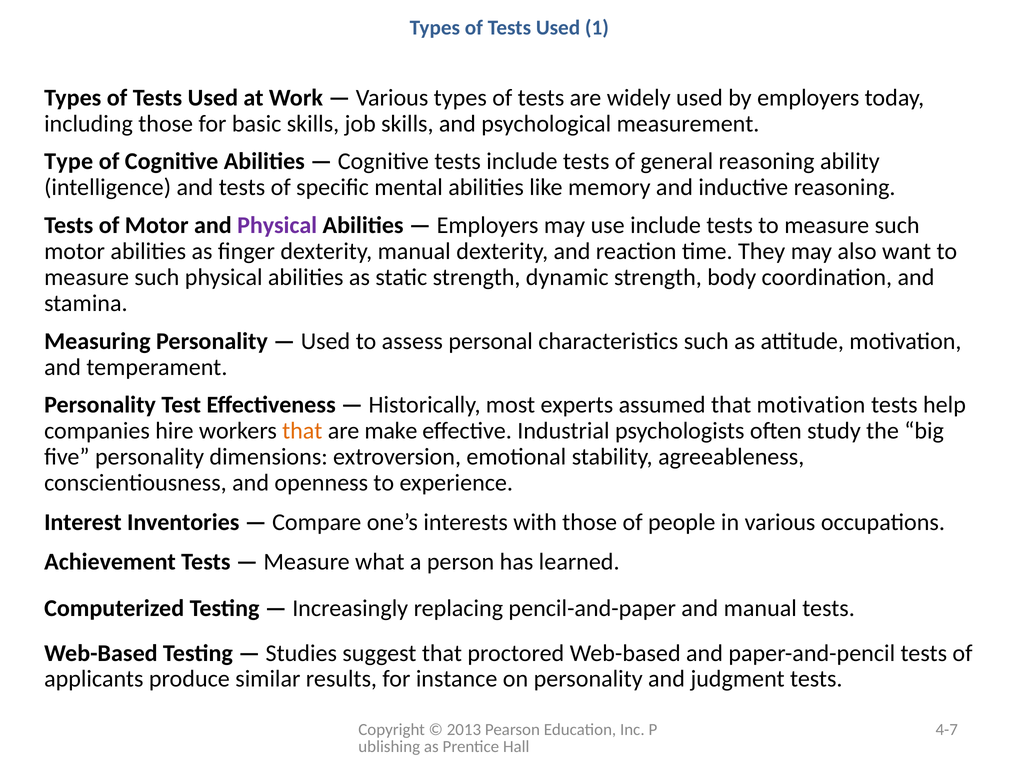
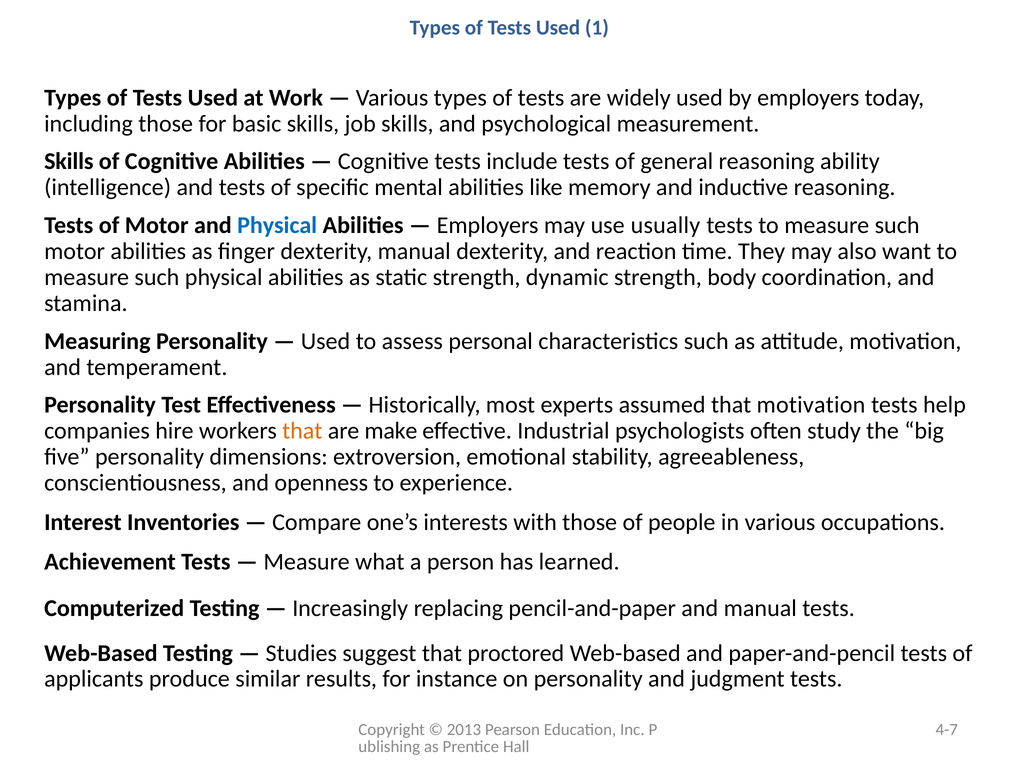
Type at (69, 162): Type -> Skills
Physical at (277, 225) colour: purple -> blue
use include: include -> usually
